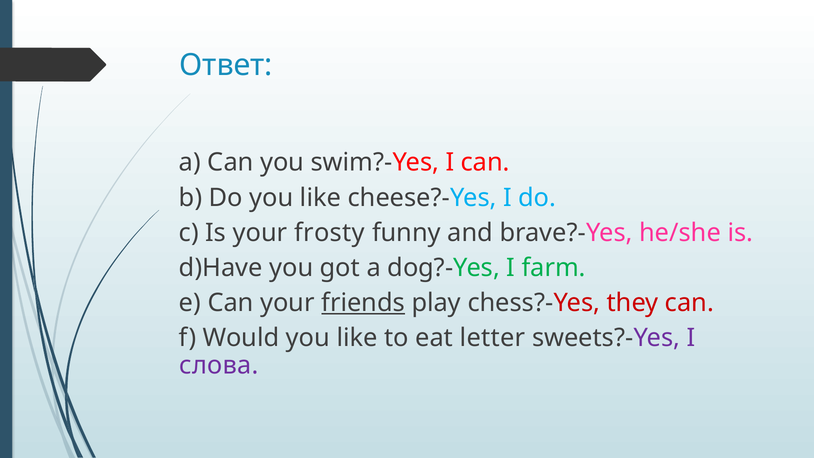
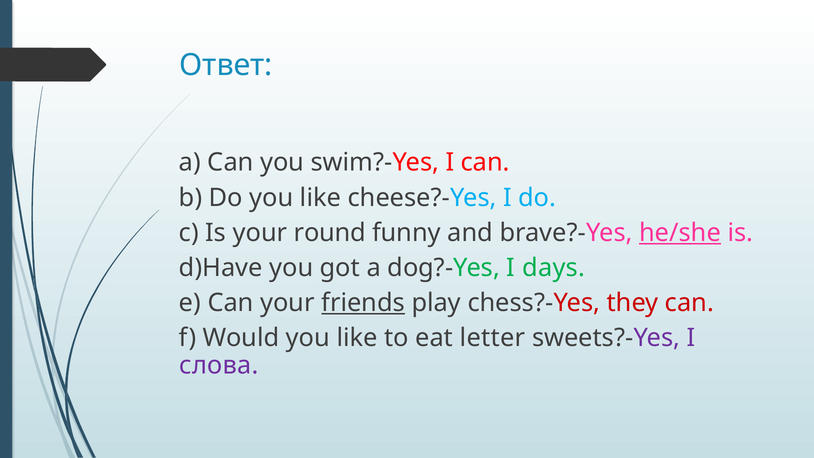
frosty: frosty -> round
he/she underline: none -> present
farm: farm -> days
